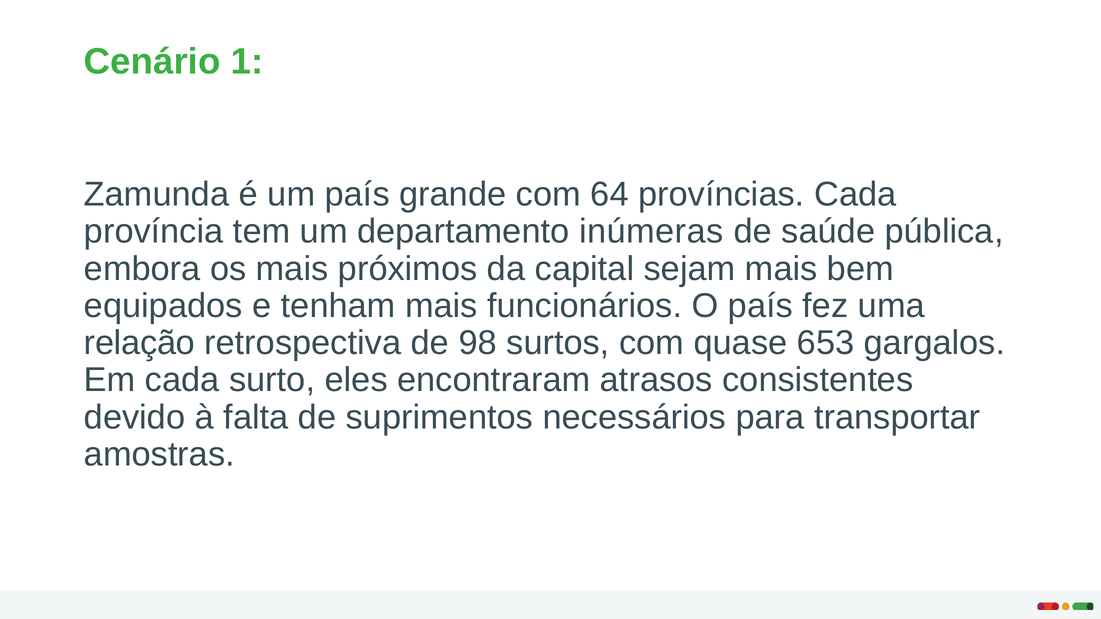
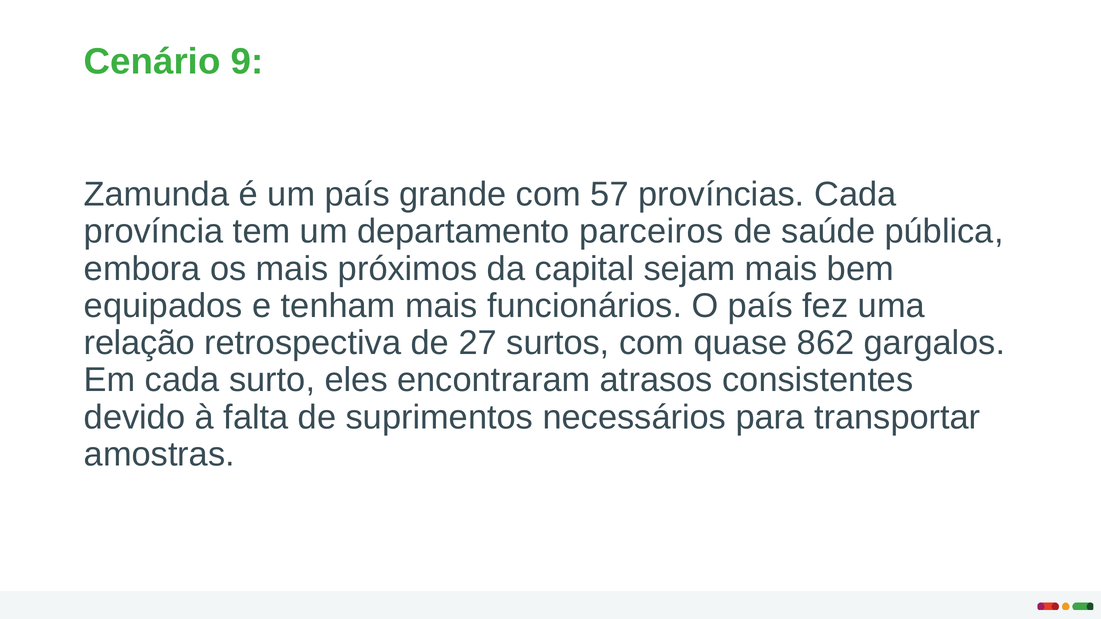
1: 1 -> 9
64: 64 -> 57
inúmeras: inúmeras -> parceiros
98: 98 -> 27
653: 653 -> 862
